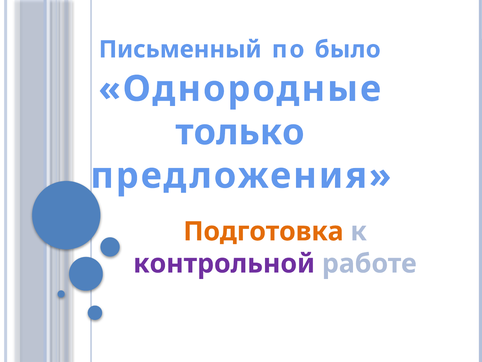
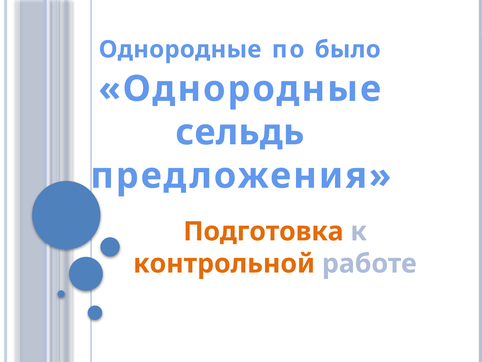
Письменный at (180, 49): Письменный -> Однородные
только: только -> сельдь
контрольной colour: purple -> orange
